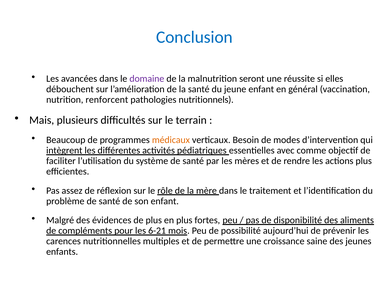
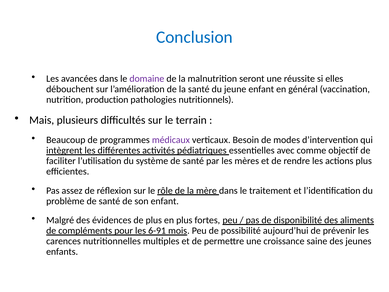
renforcent: renforcent -> production
médicaux colour: orange -> purple
6-21: 6-21 -> 6-91
